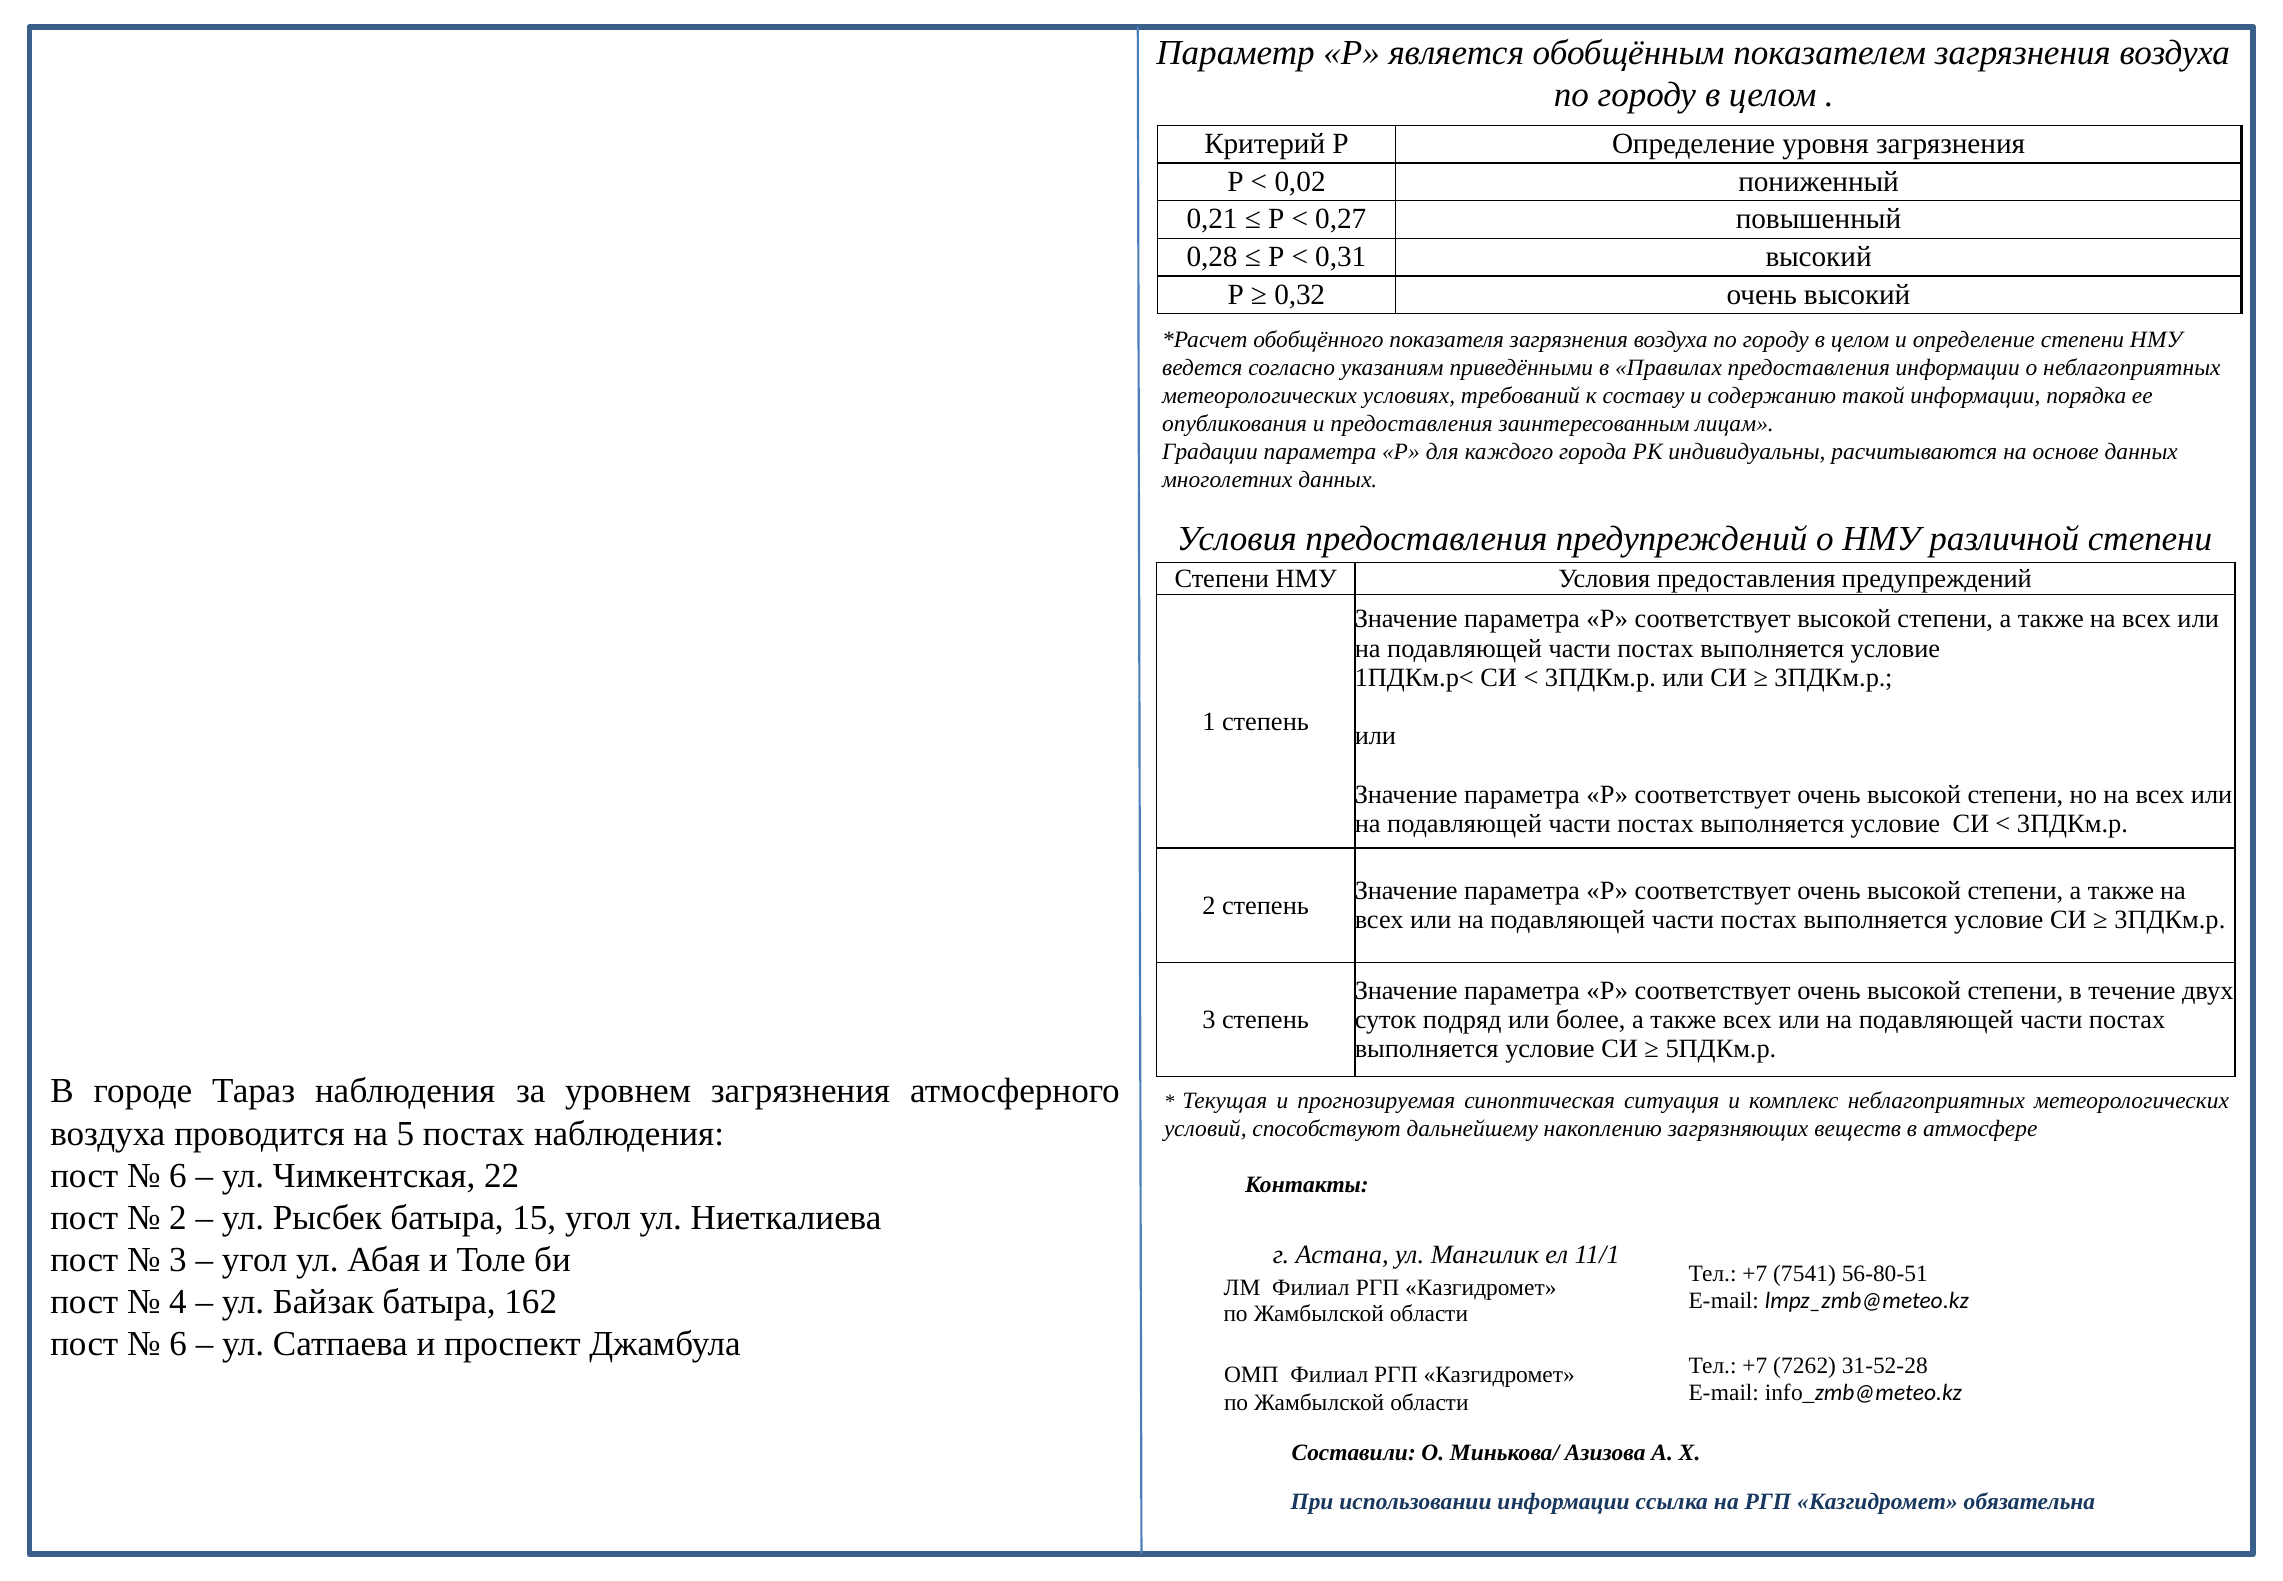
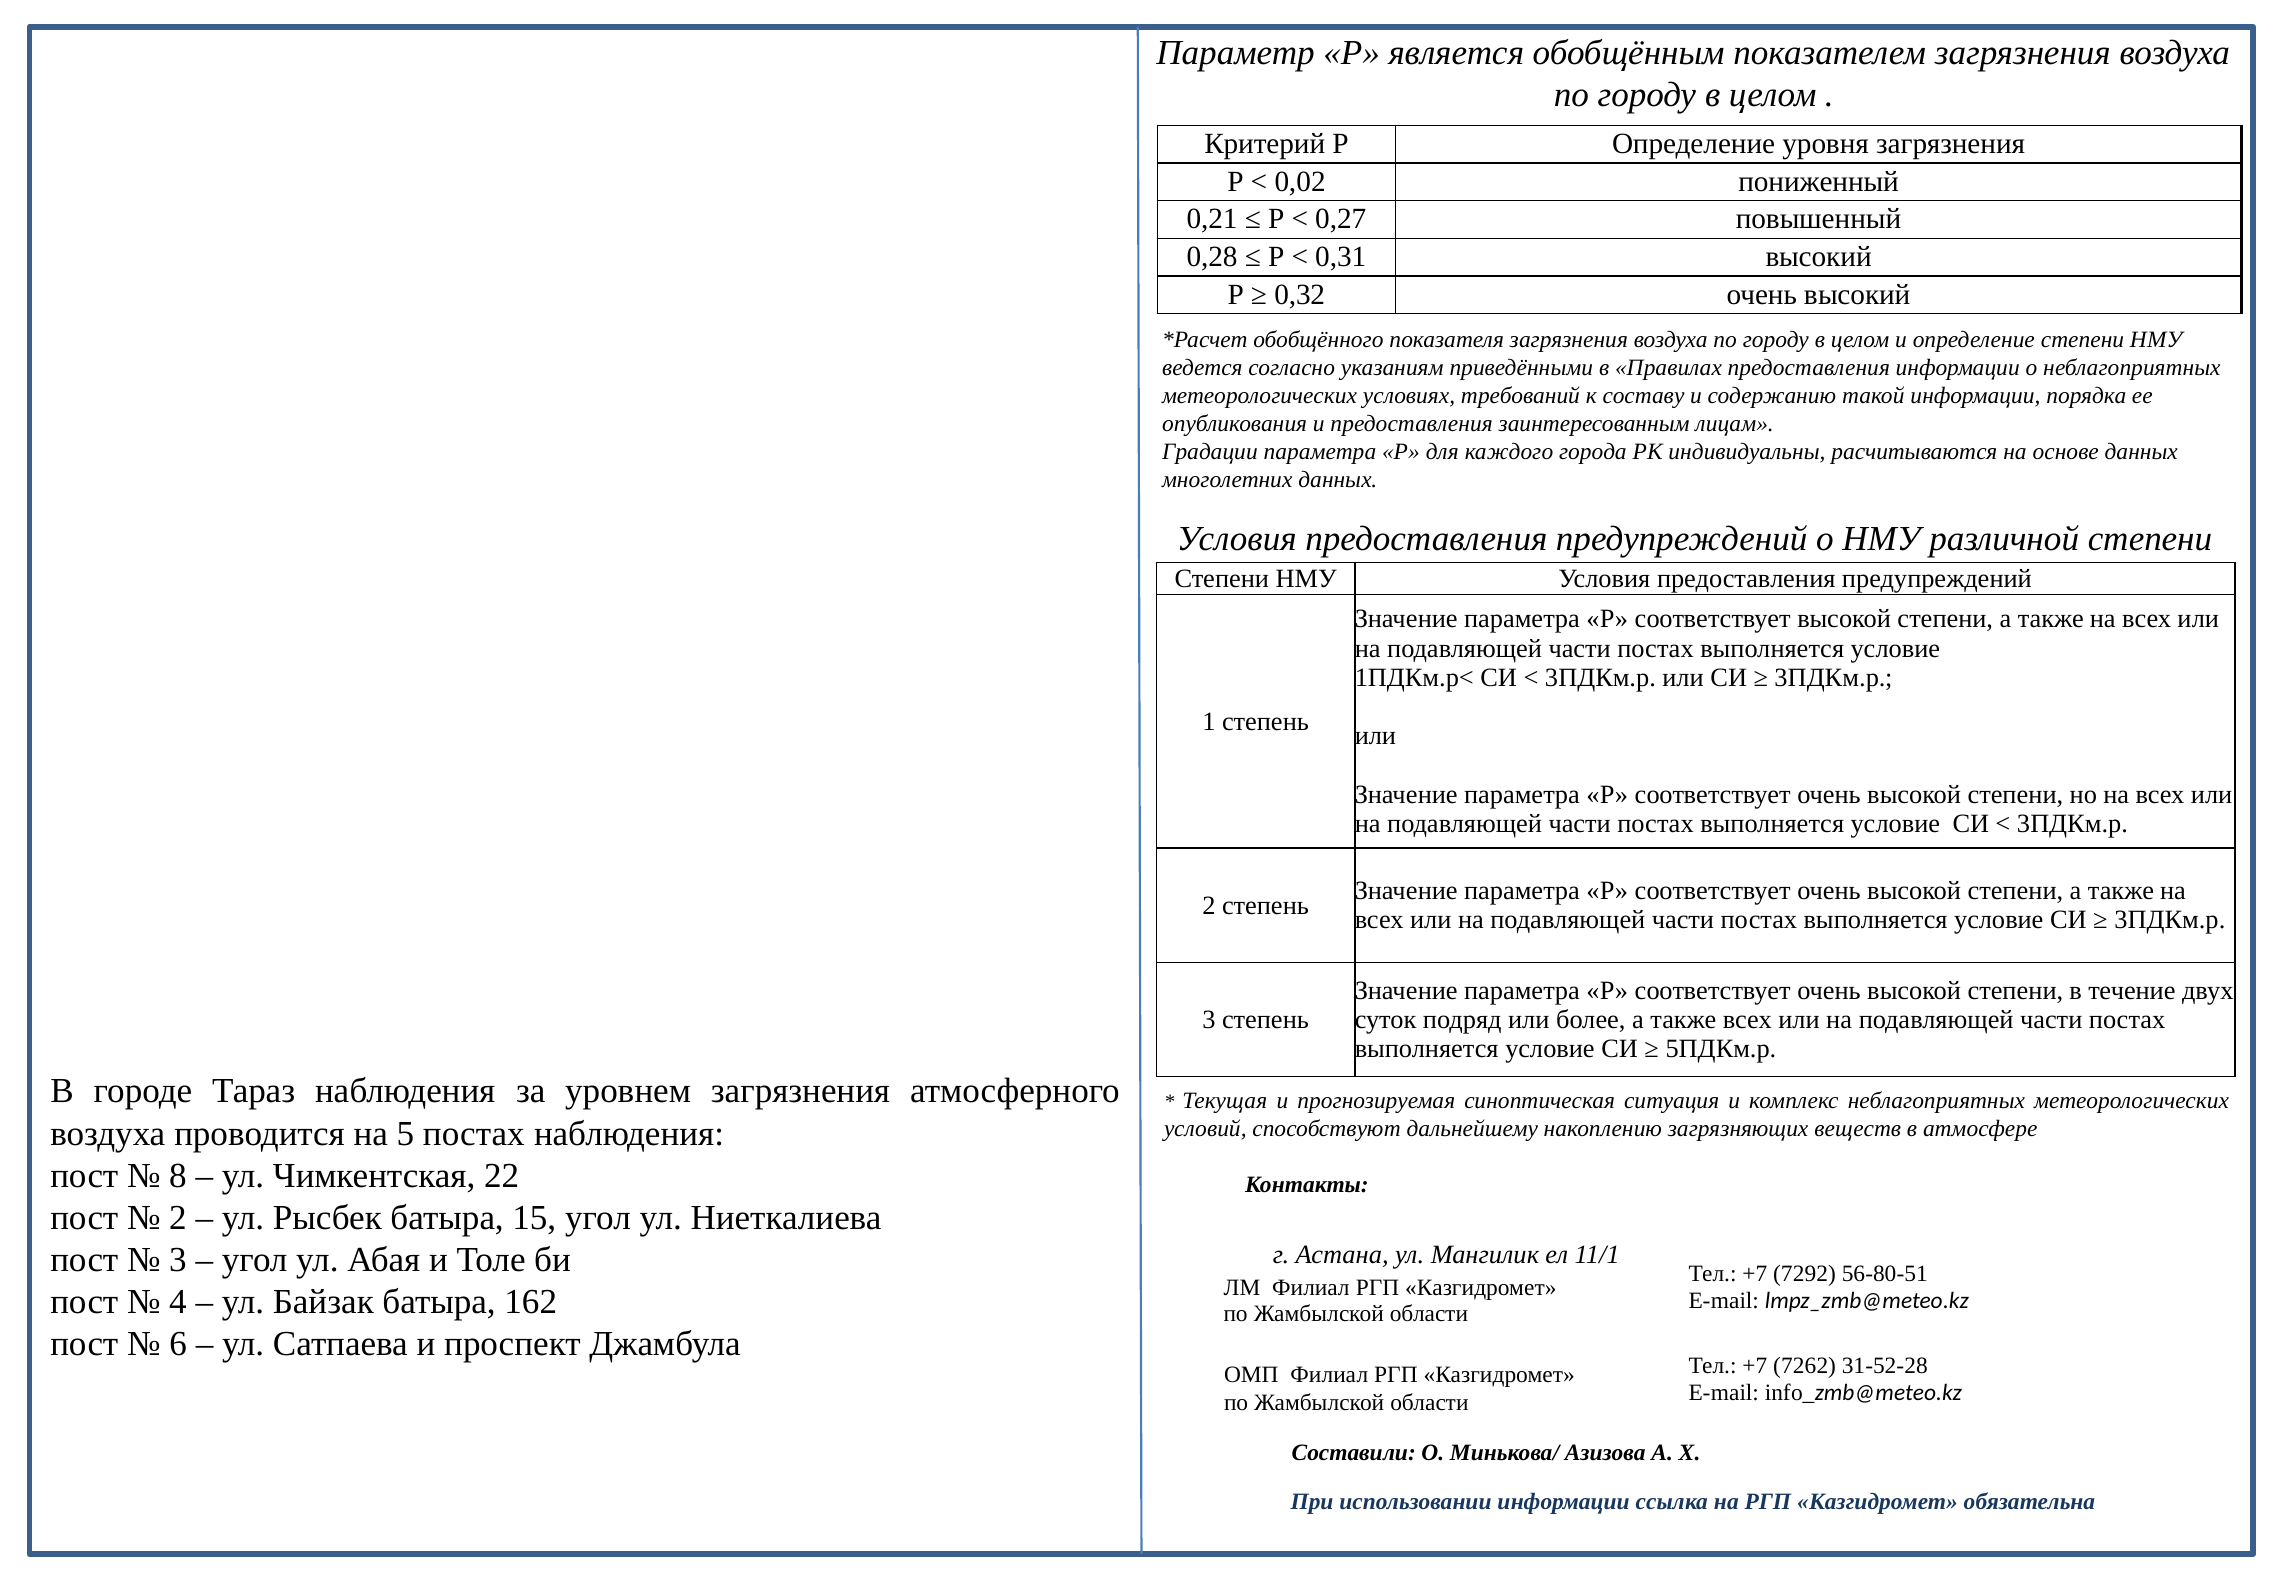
6 at (178, 1175): 6 -> 8
7541: 7541 -> 7292
